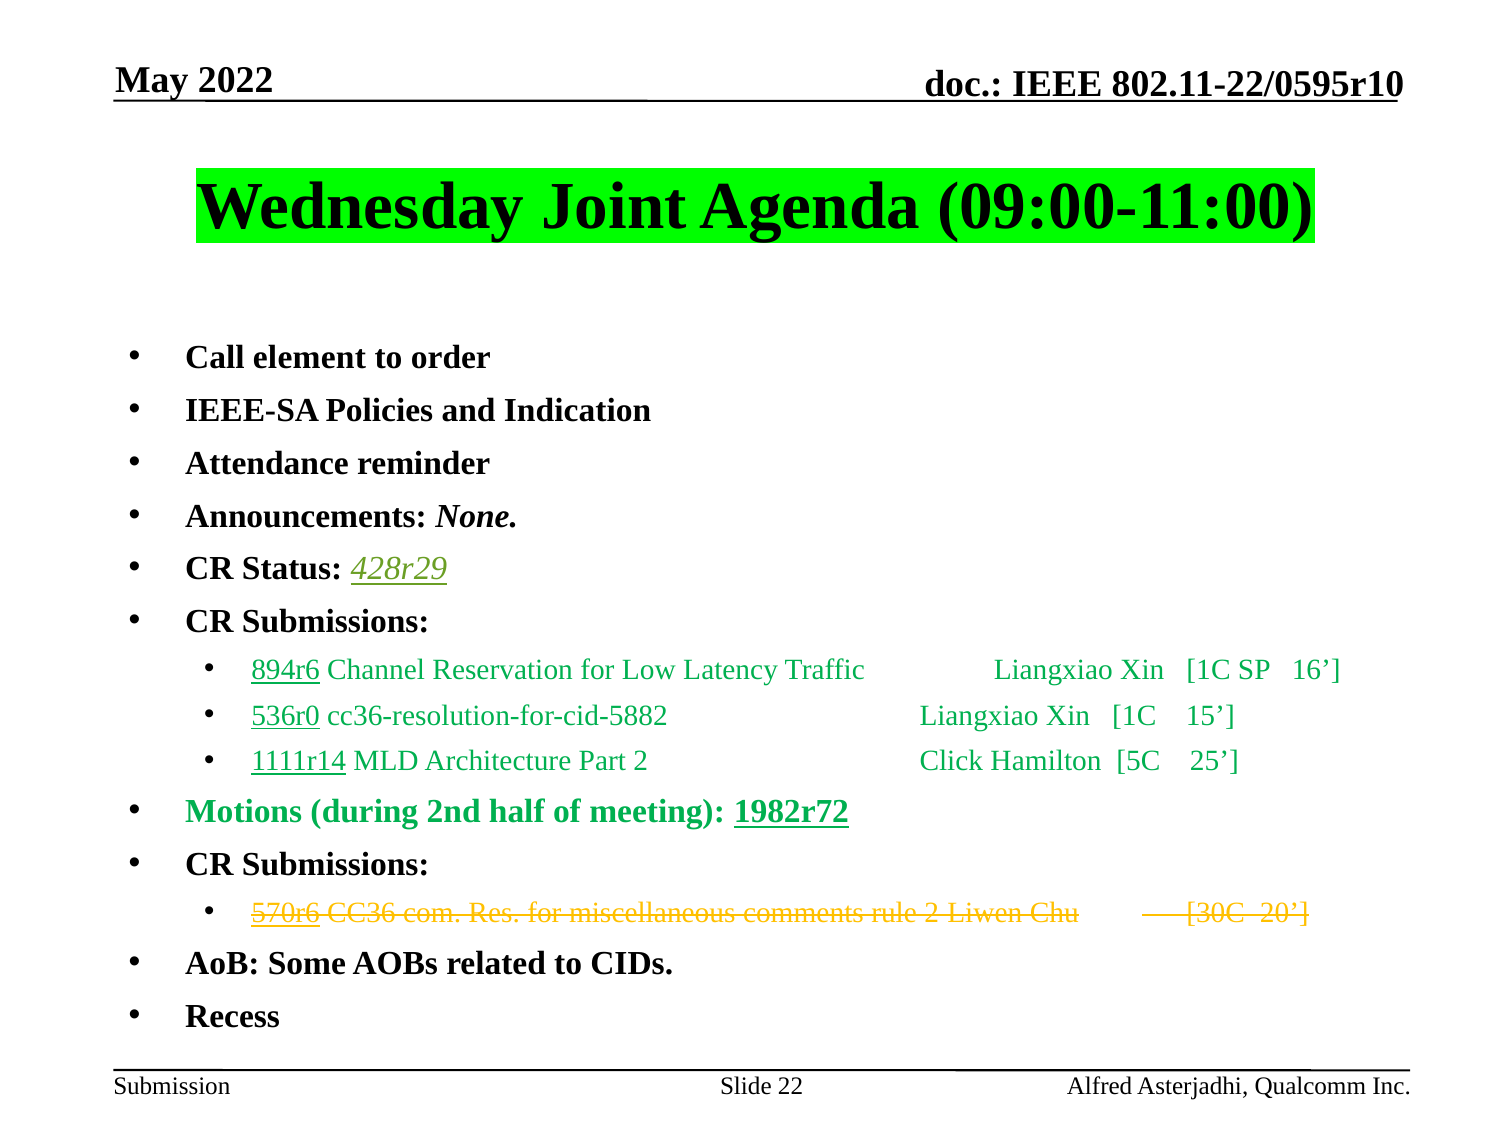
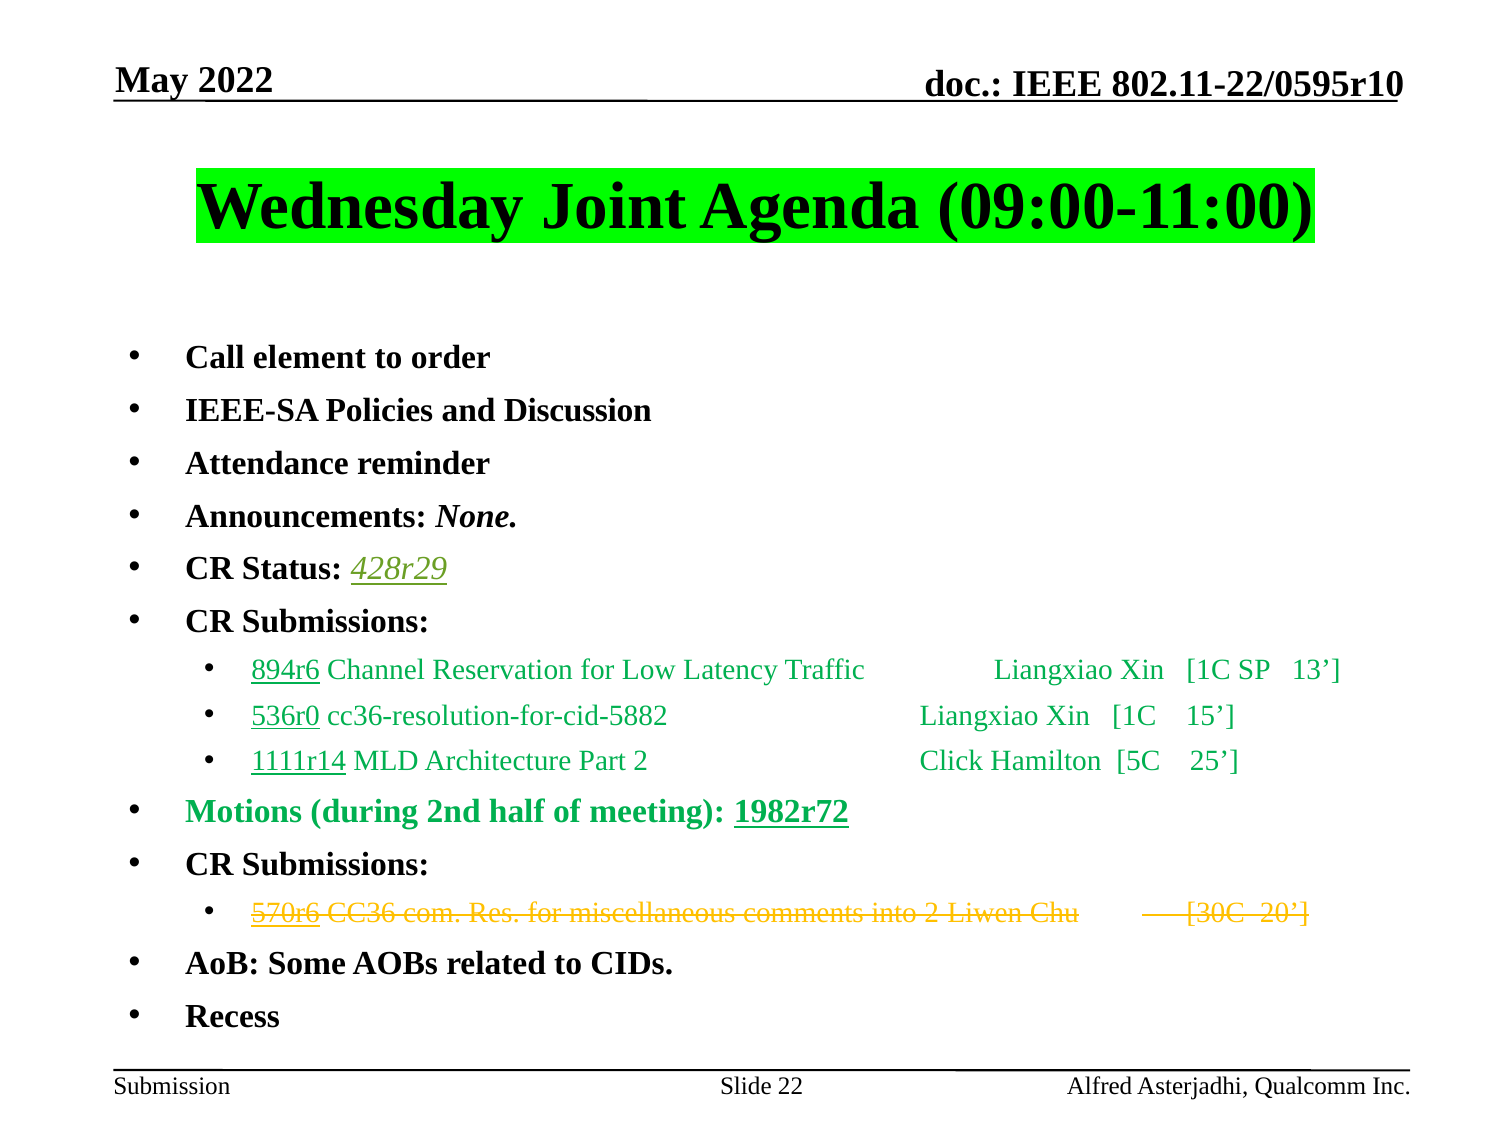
Indication: Indication -> Discussion
16: 16 -> 13
rule: rule -> into
